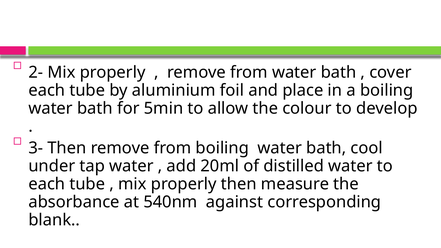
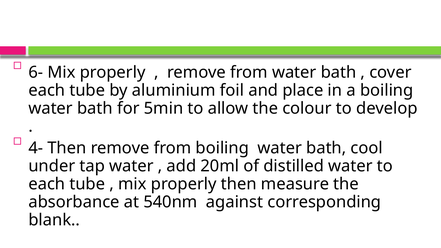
2-: 2- -> 6-
3-: 3- -> 4-
